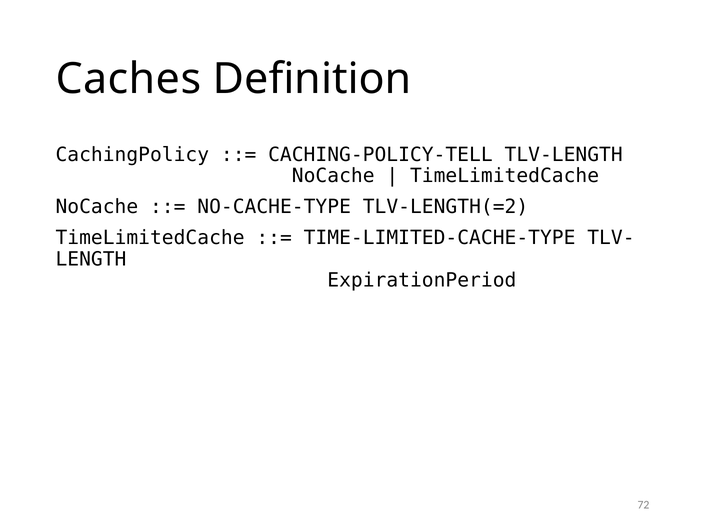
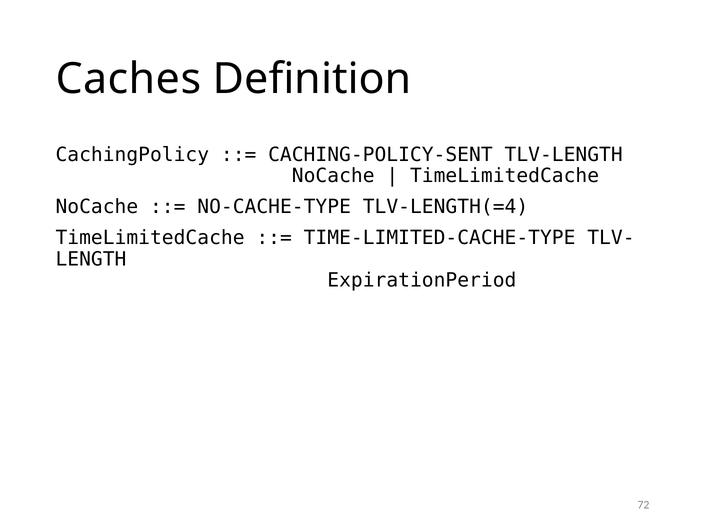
CACHING-POLICY-TELL: CACHING-POLICY-TELL -> CACHING-POLICY-SENT
TLV-LENGTH(=2: TLV-LENGTH(=2 -> TLV-LENGTH(=4
